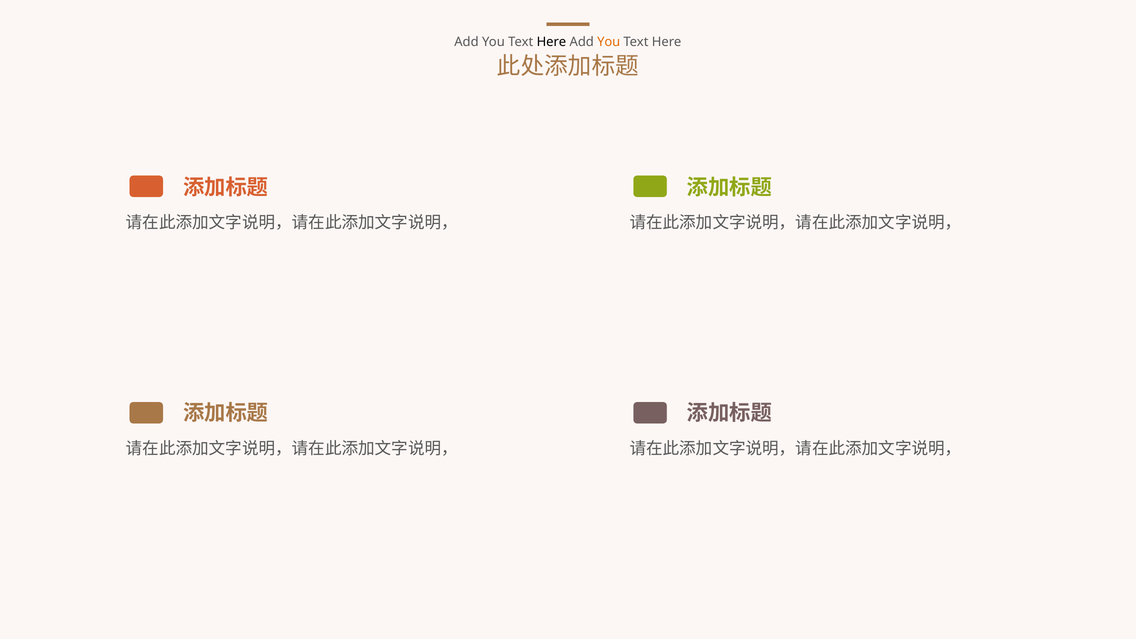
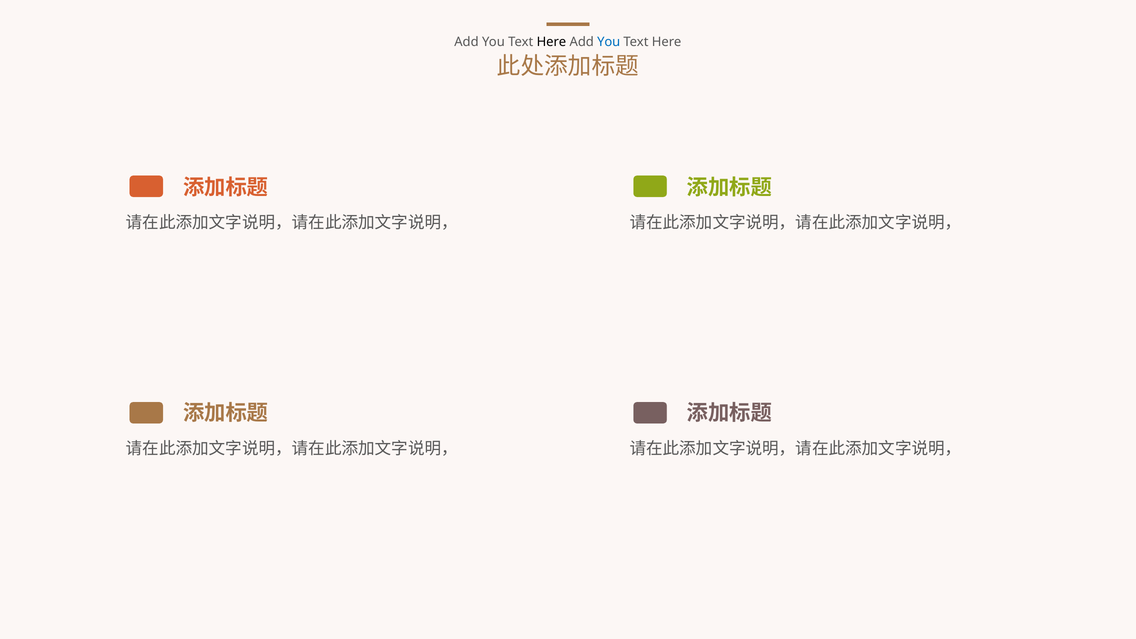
You at (609, 42) colour: orange -> blue
